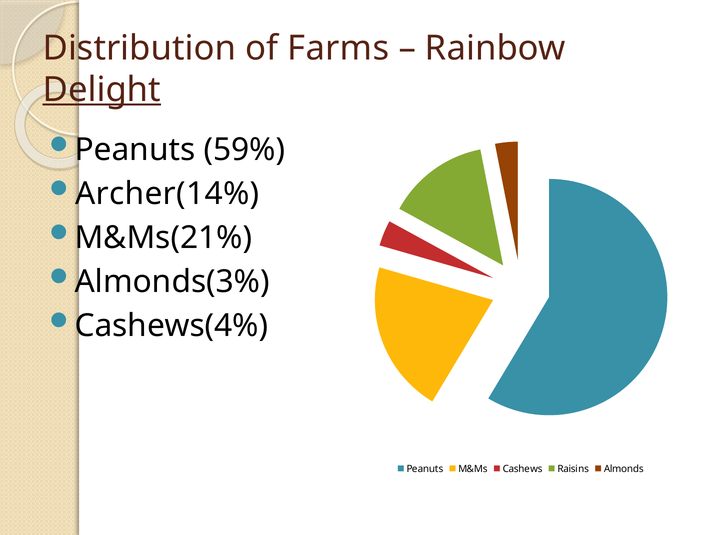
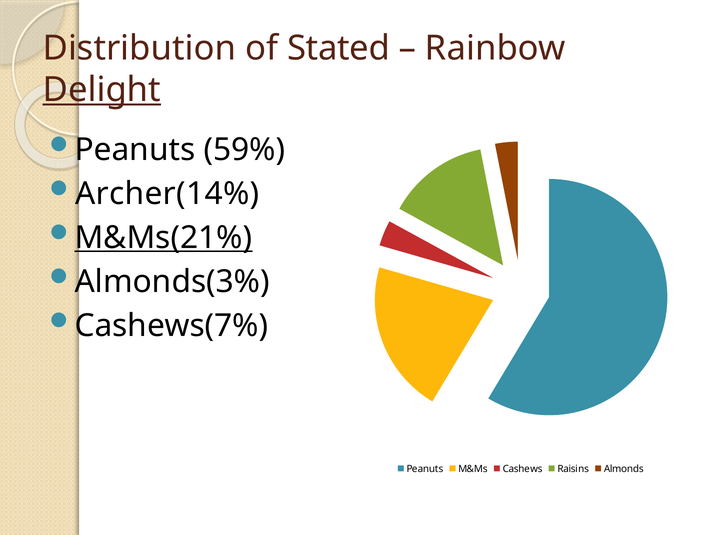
Farms: Farms -> Stated
M&Ms(21% underline: none -> present
Cashews(4%: Cashews(4% -> Cashews(7%
